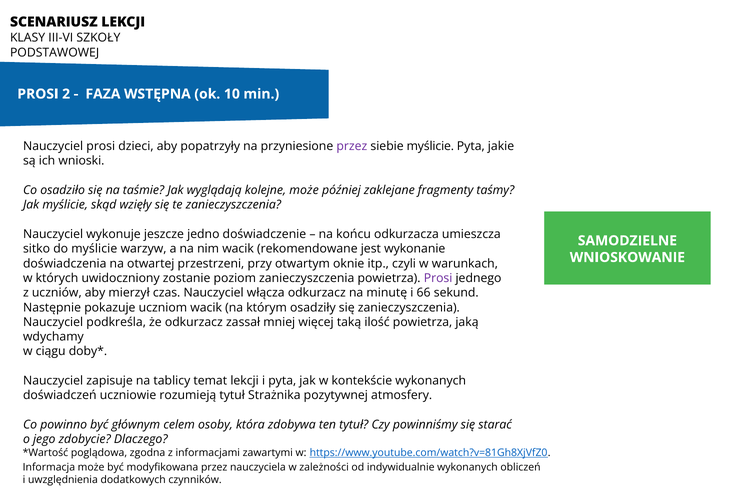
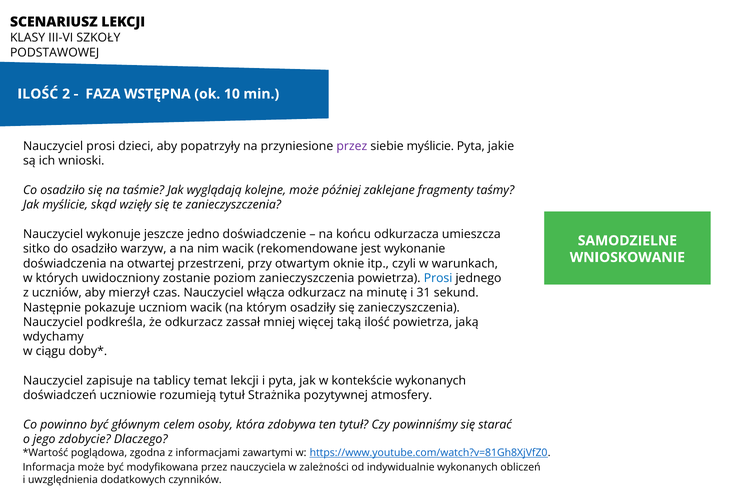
PROSI at (38, 94): PROSI -> ILOŚĆ
do myślicie: myślicie -> osadziło
Prosi at (438, 278) colour: purple -> blue
66: 66 -> 31
